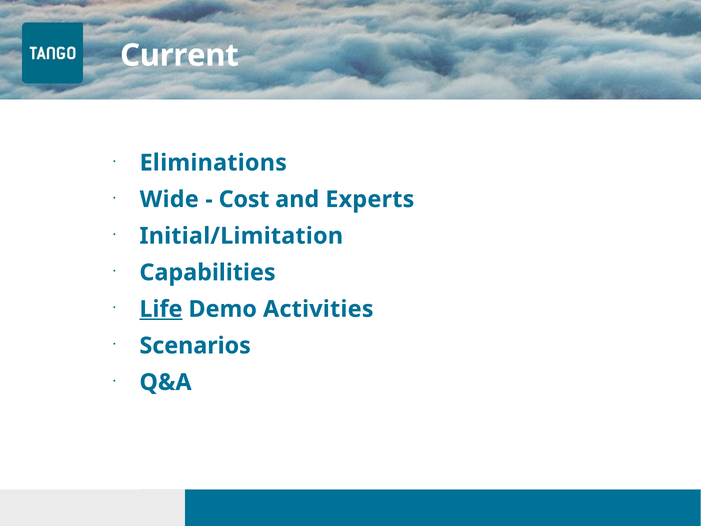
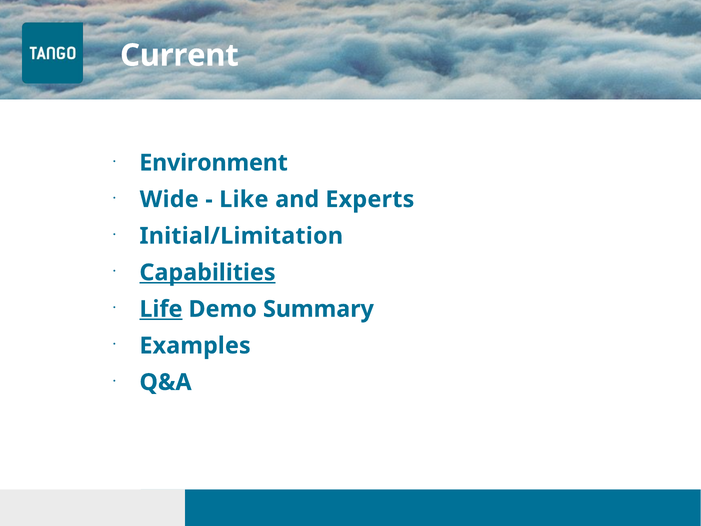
Eliminations: Eliminations -> Environment
Cost: Cost -> Like
Capabilities underline: none -> present
Activities: Activities -> Summary
Scenarios: Scenarios -> Examples
